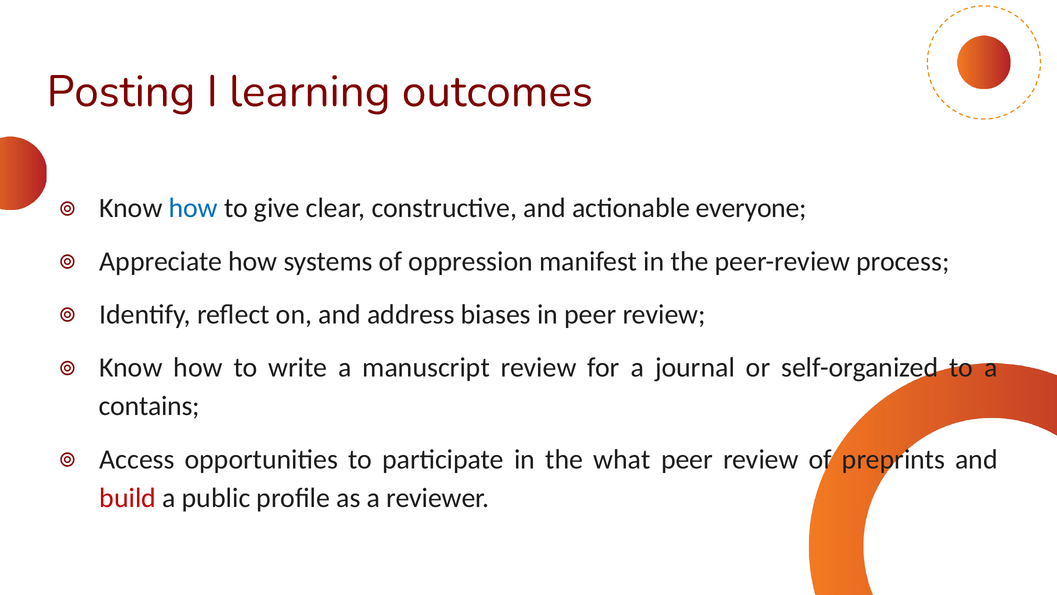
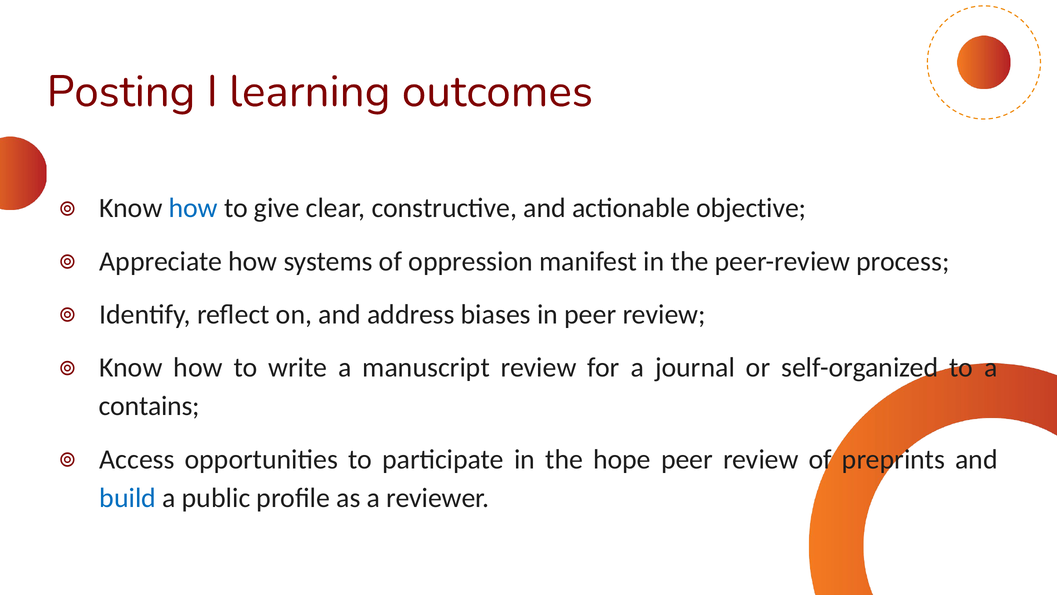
everyone: everyone -> objective
what: what -> hope
build colour: red -> blue
